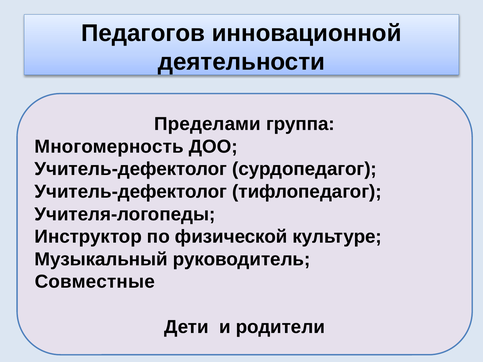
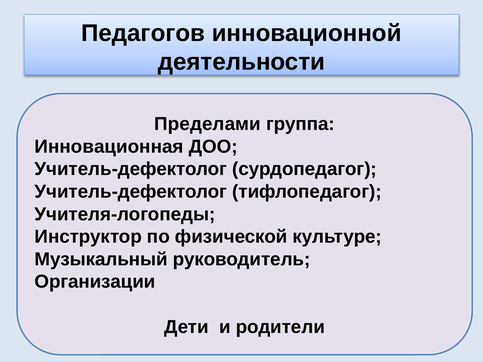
Многомерность: Многомерность -> Инновационная
Совместные: Совместные -> Организации
